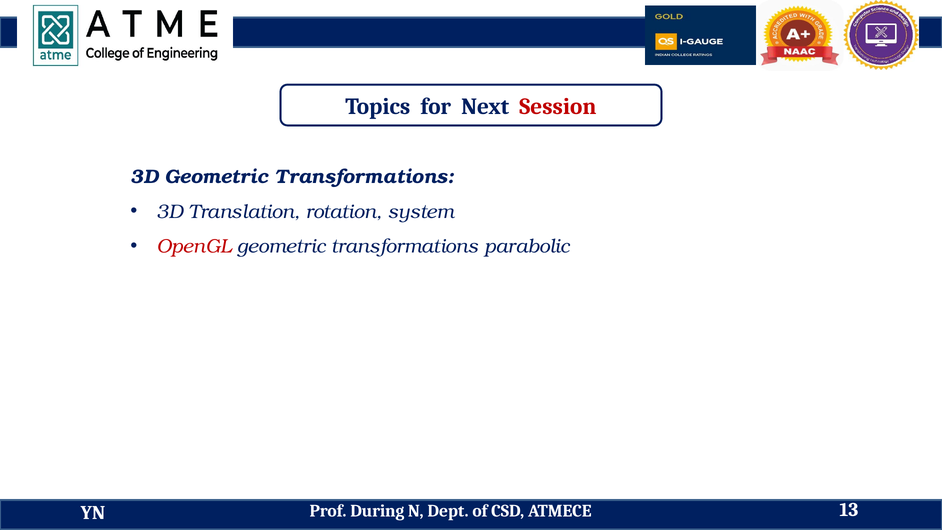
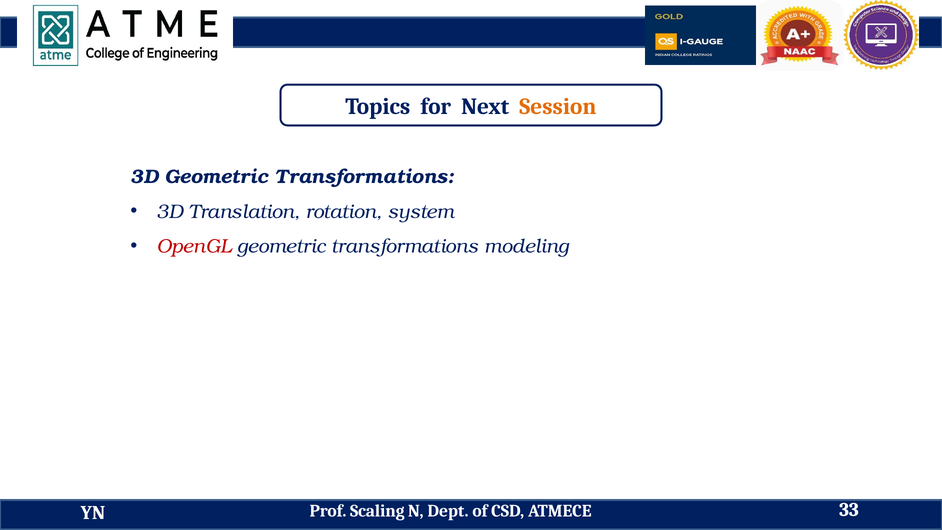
Session colour: red -> orange
parabolic: parabolic -> modeling
During: During -> Scaling
13: 13 -> 33
